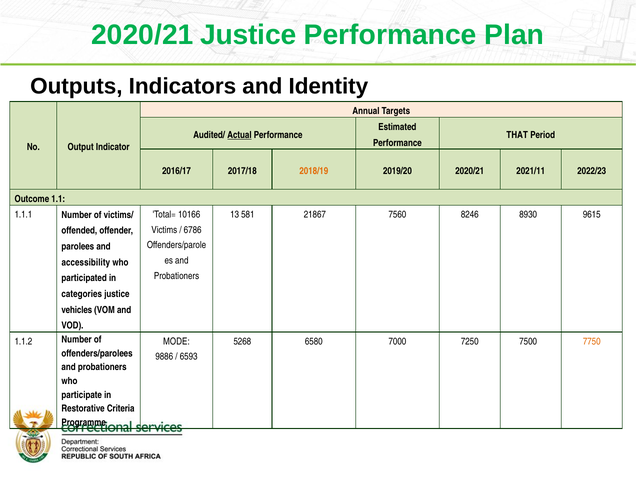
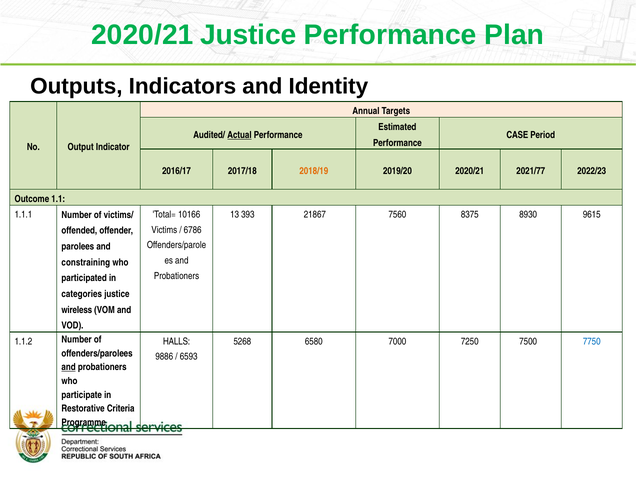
THAT: THAT -> CASE
2021/11: 2021/11 -> 2021/77
581: 581 -> 393
8246: 8246 -> 8375
accessibility: accessibility -> constraining
vehicles: vehicles -> wireless
MODE: MODE -> HALLS
7750 colour: orange -> blue
and at (69, 367) underline: none -> present
